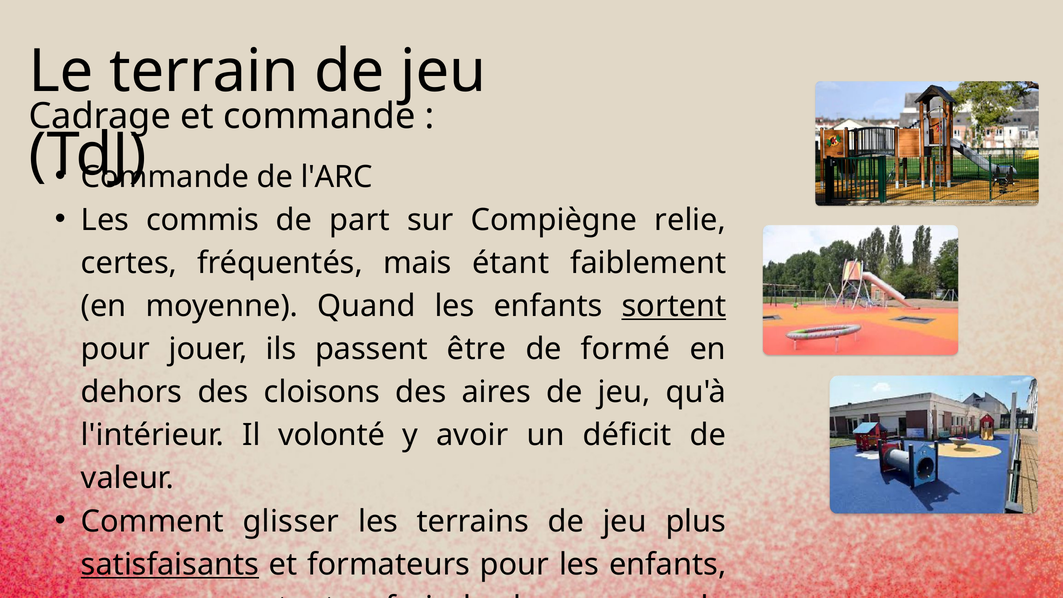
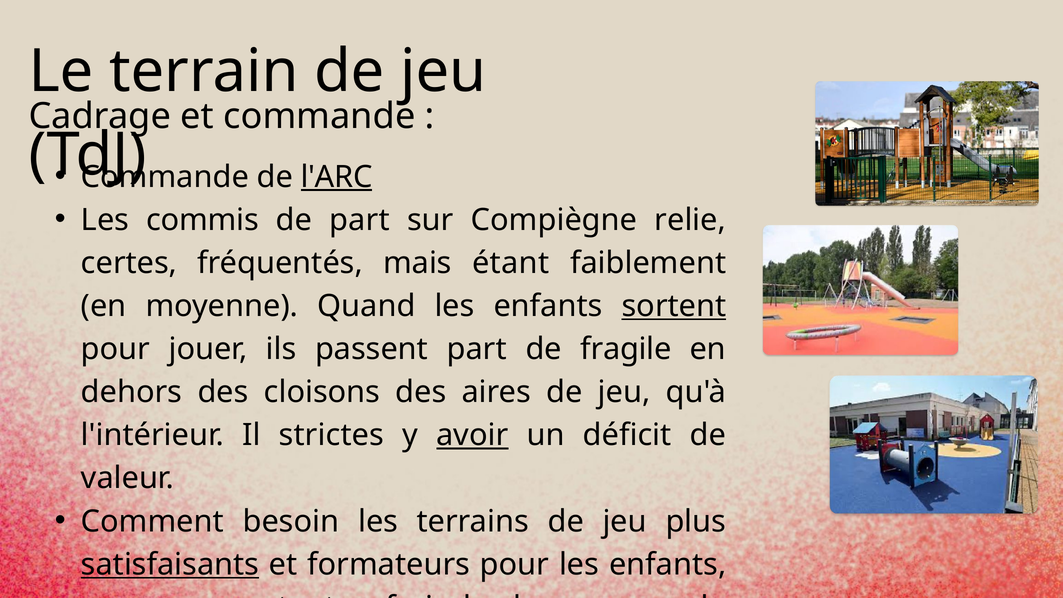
l'ARC underline: none -> present
passent être: être -> part
formé: formé -> fragile
volonté: volonté -> strictes
avoir underline: none -> present
glisser: glisser -> besoin
